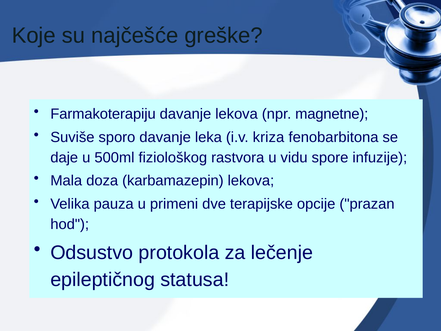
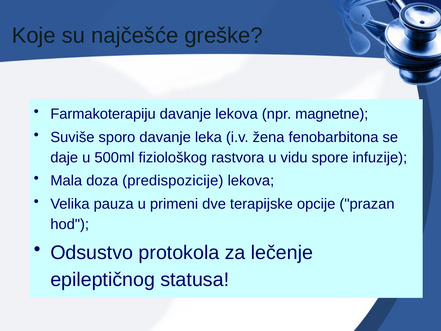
kriza: kriza -> žena
karbamazepin: karbamazepin -> predispozicije
